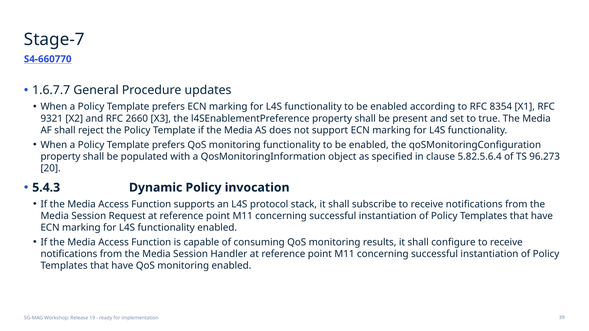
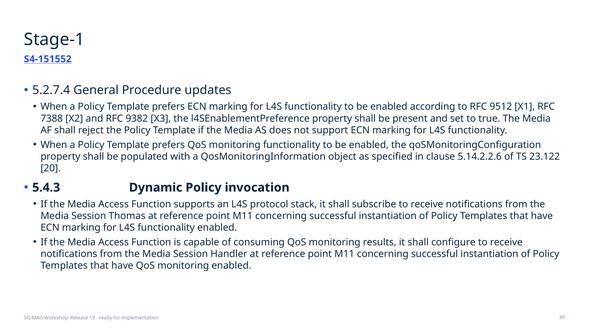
Stage-7: Stage-7 -> Stage-1
S4-660770: S4-660770 -> S4-151552
1.6.7.7: 1.6.7.7 -> 5.2.7.4
8354: 8354 -> 9512
9321: 9321 -> 7388
2660: 2660 -> 9382
5.82.5.6.4: 5.82.5.6.4 -> 5.14.2.2.6
96.273: 96.273 -> 23.122
Request: Request -> Thomas
